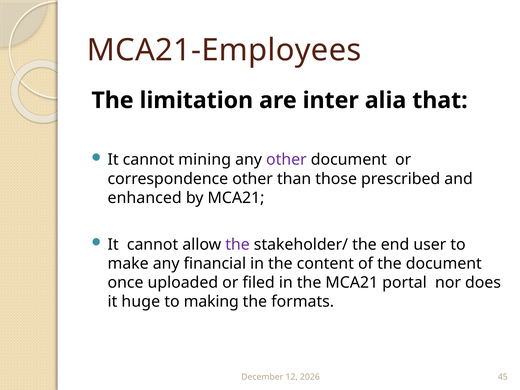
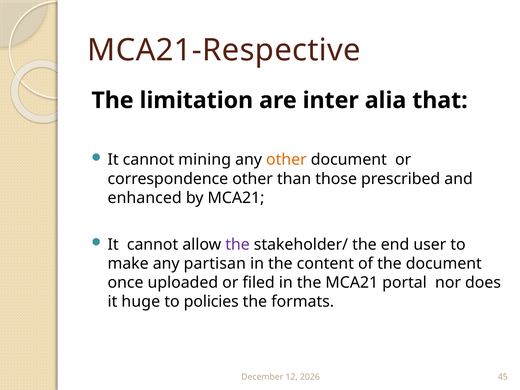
MCA21-Employees: MCA21-Employees -> MCA21-Respective
other at (286, 160) colour: purple -> orange
financial: financial -> partisan
making: making -> policies
